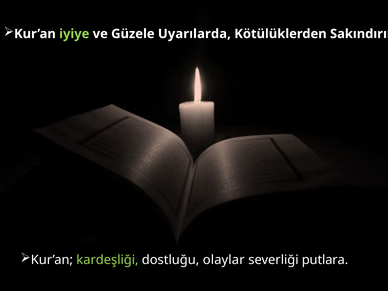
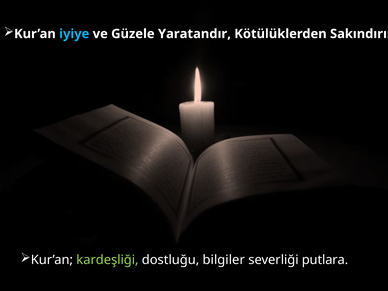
iyiye colour: light green -> light blue
Uyarılarda: Uyarılarda -> Yaratandır
olaylar: olaylar -> bilgiler
